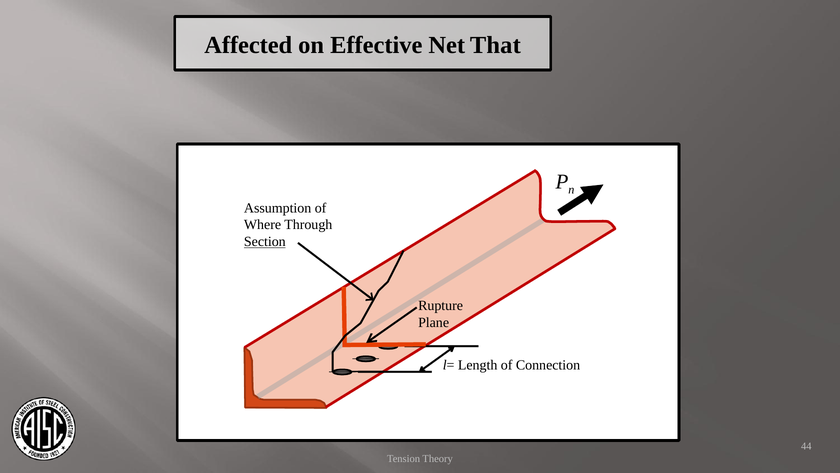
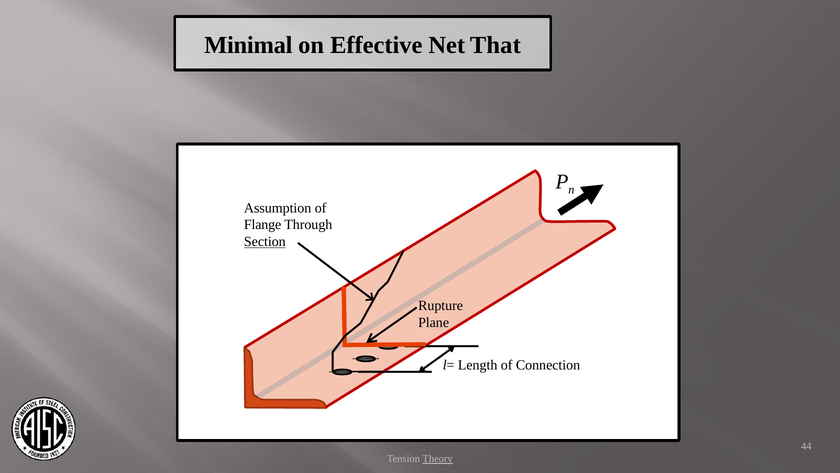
Affected: Affected -> Minimal
Where: Where -> Flange
Theory underline: none -> present
